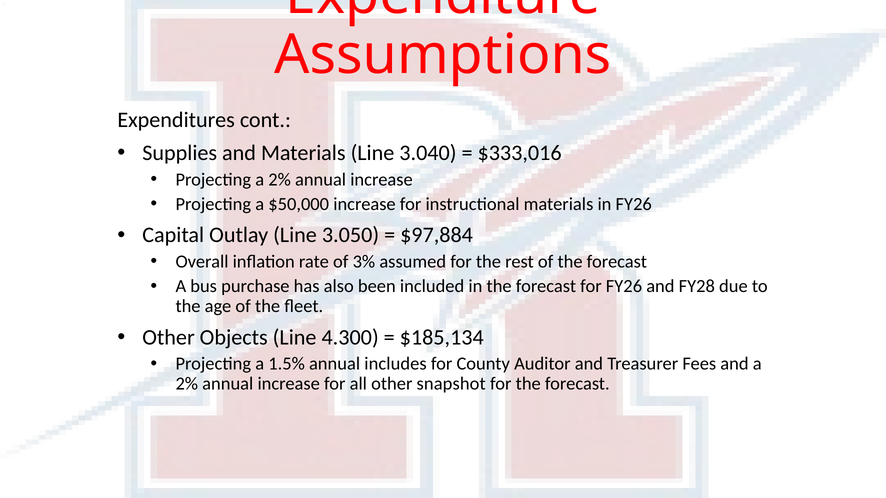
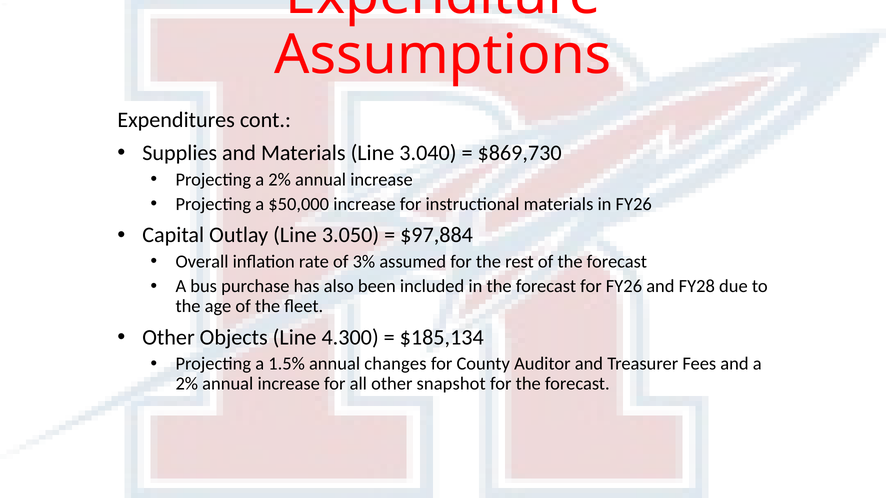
$333,016: $333,016 -> $869,730
includes: includes -> changes
